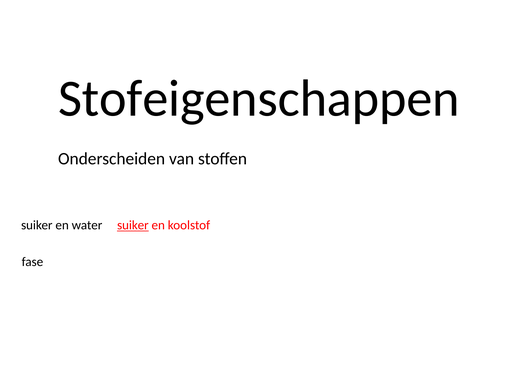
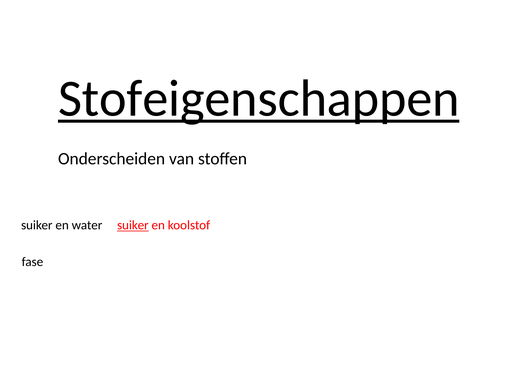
Stofeigenschappen underline: none -> present
